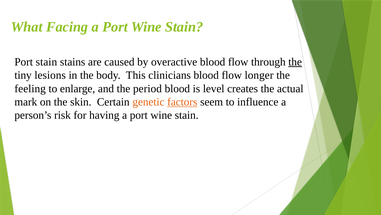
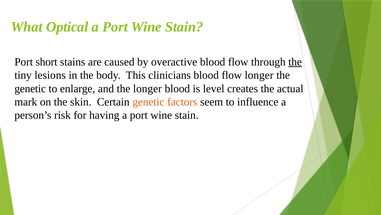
Facing: Facing -> Optical
Port stain: stain -> short
feeling at (30, 88): feeling -> genetic
the period: period -> longer
factors underline: present -> none
